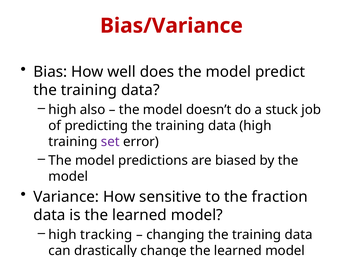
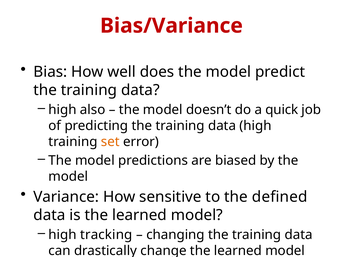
stuck: stuck -> quick
set colour: purple -> orange
fraction: fraction -> defined
